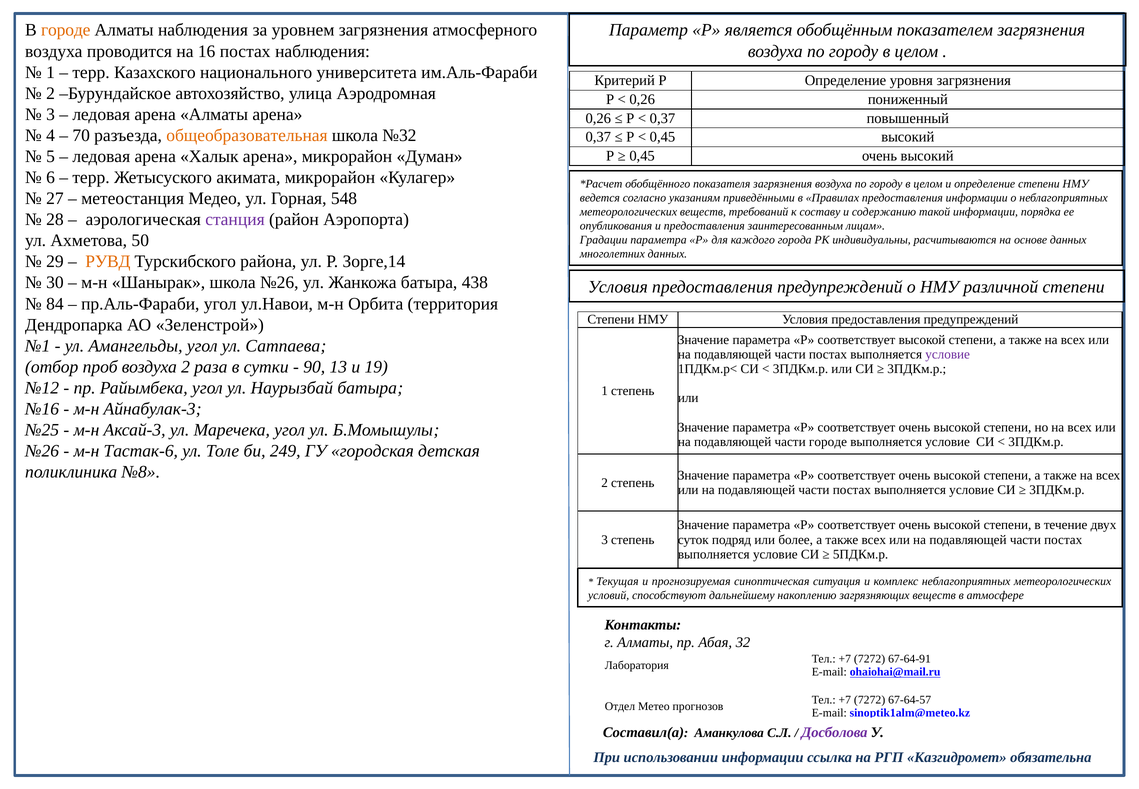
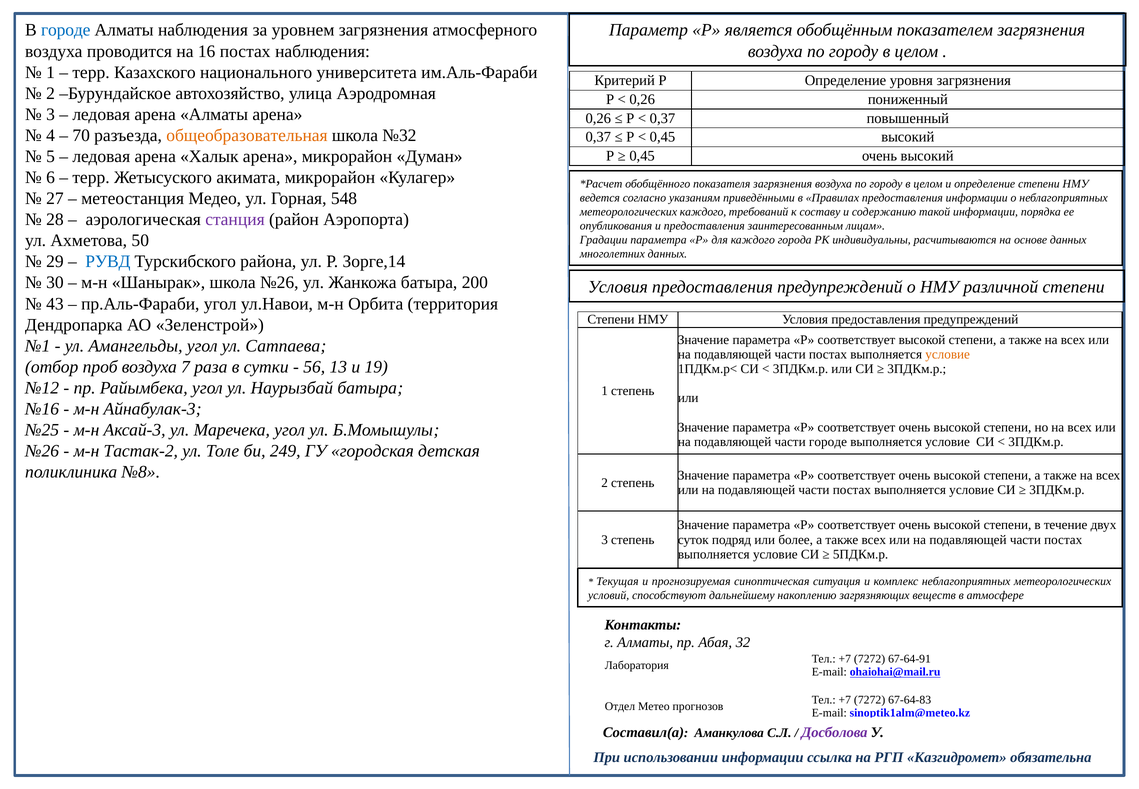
городе at (66, 30) colour: orange -> blue
метеорологических веществ: веществ -> каждого
РУВД colour: orange -> blue
438: 438 -> 200
84: 84 -> 43
условие at (948, 354) colour: purple -> orange
воздуха 2: 2 -> 7
90: 90 -> 56
Тастак-6: Тастак-6 -> Тастак-2
67-64-57: 67-64-57 -> 67-64-83
